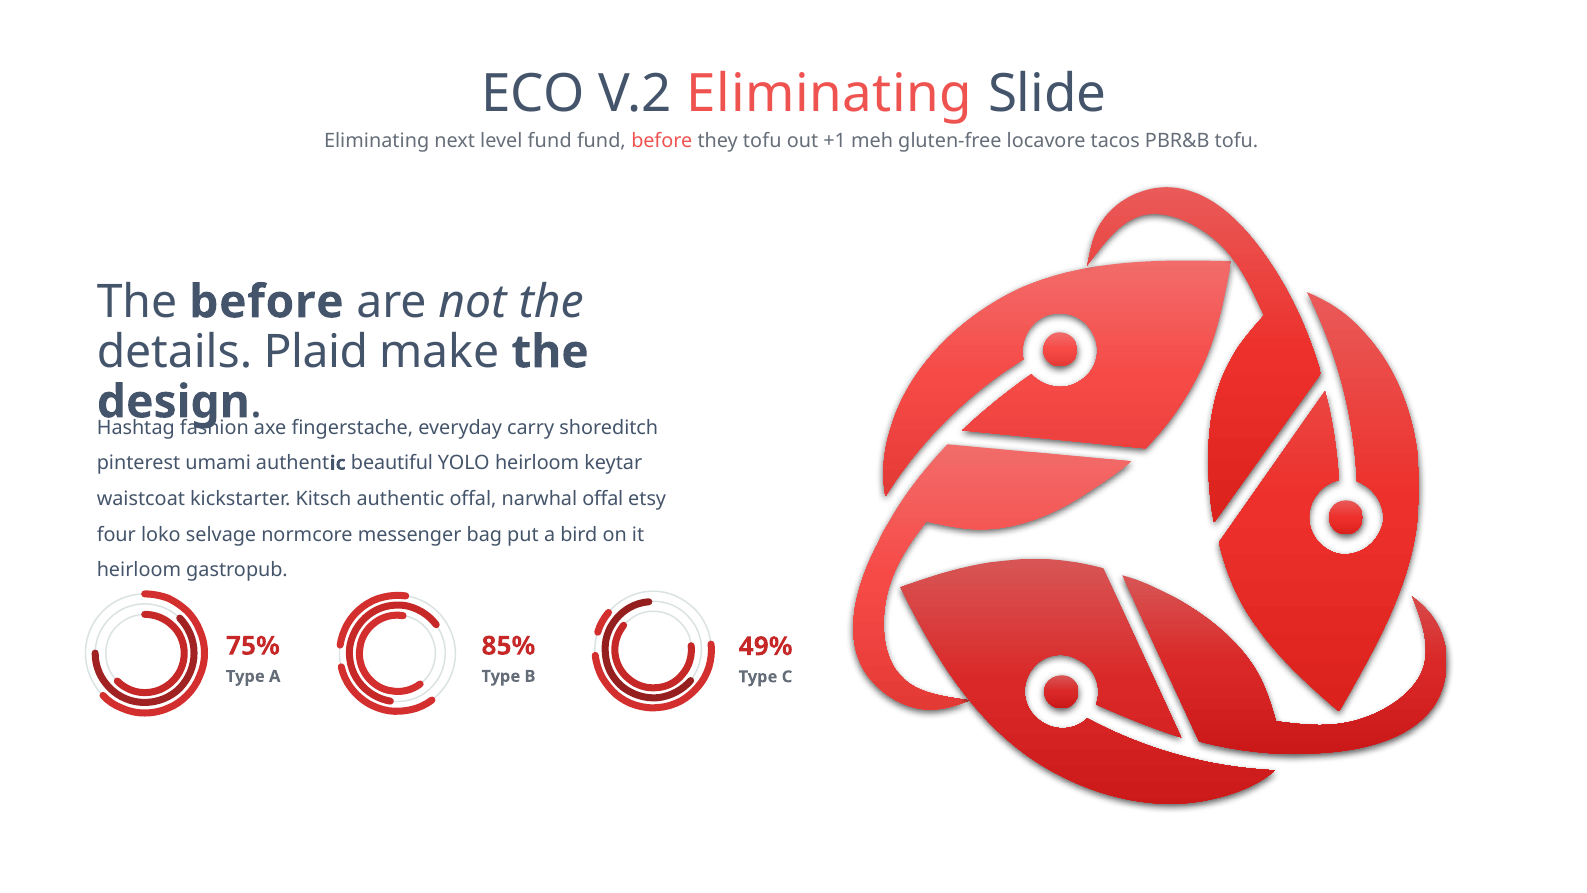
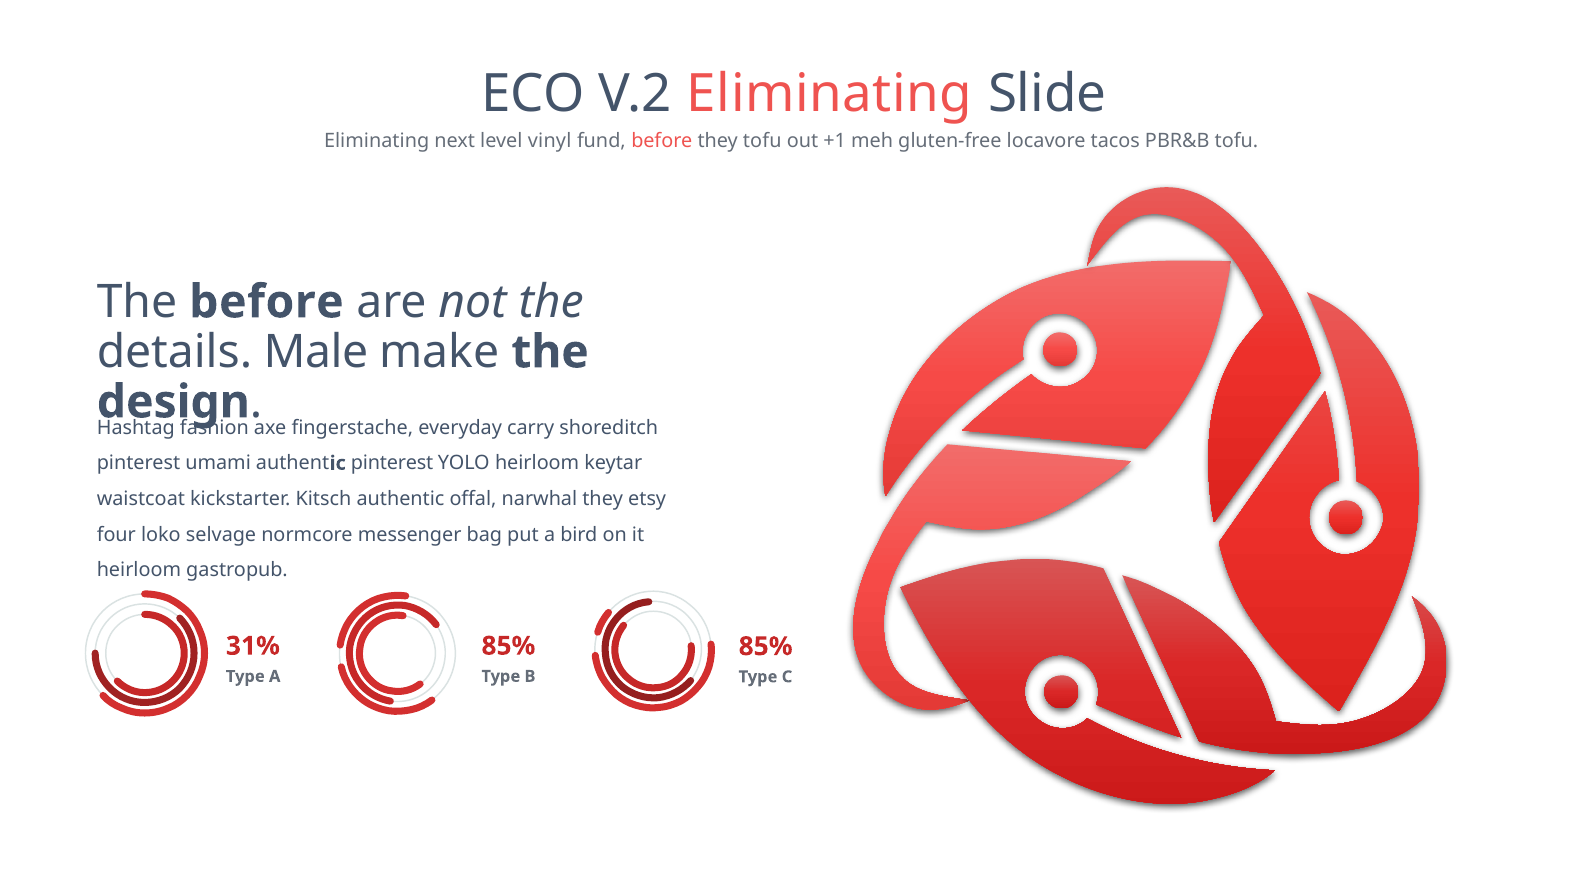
level fund: fund -> vinyl
Plaid: Plaid -> Male
authentic beautiful: beautiful -> pinterest
narwhal offal: offal -> they
75%: 75% -> 31%
49% at (766, 646): 49% -> 85%
